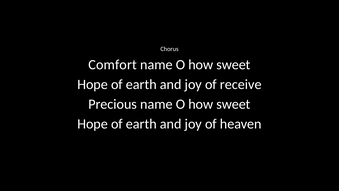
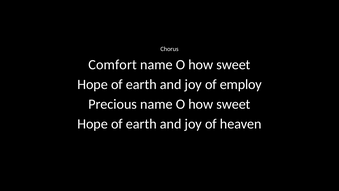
receive: receive -> employ
